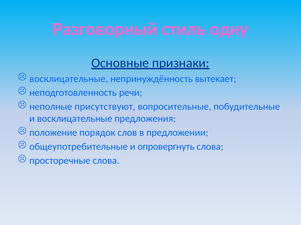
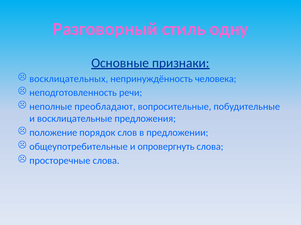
восклицательные at (69, 79): восклицательные -> восклицательных
вытекает: вытекает -> человека
присутствуют: присутствуют -> преобладают
